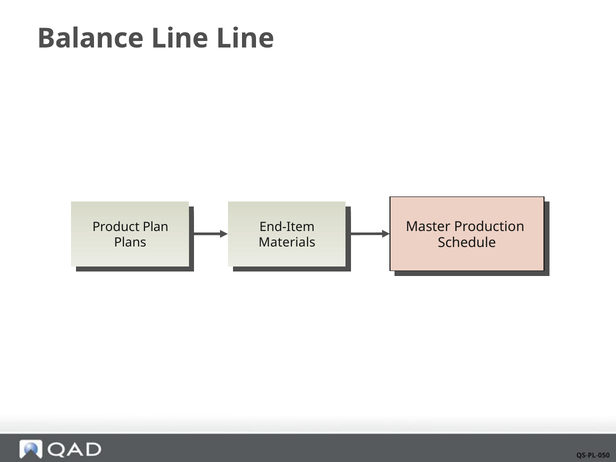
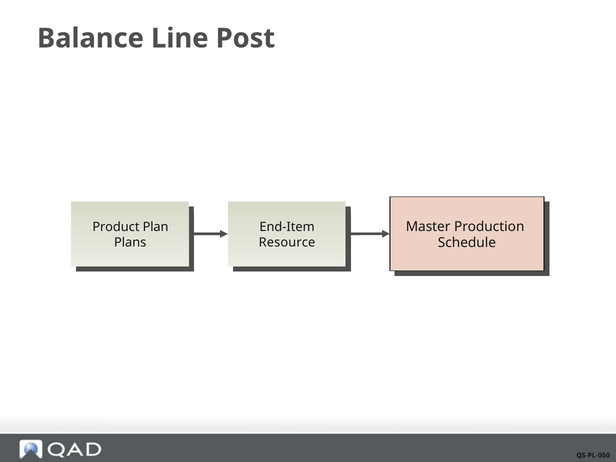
Line Line: Line -> Post
Materials: Materials -> Resource
